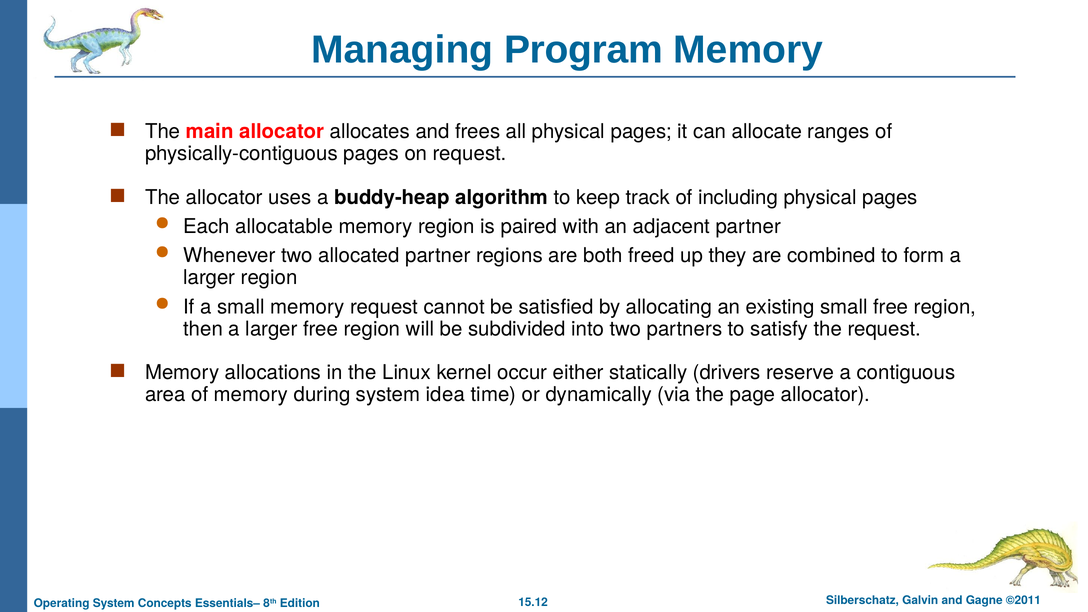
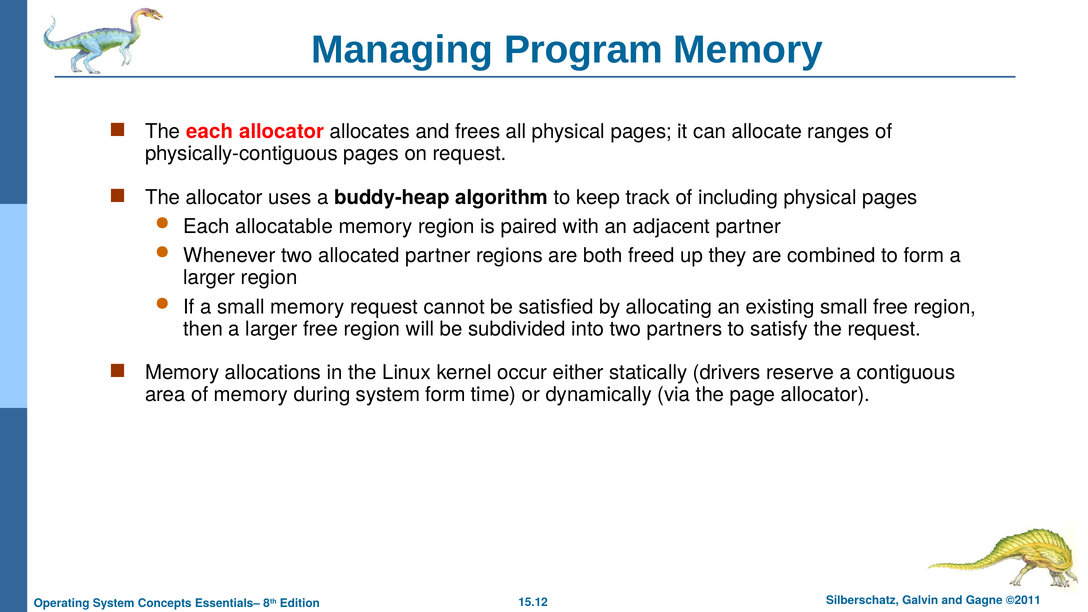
The main: main -> each
system idea: idea -> form
